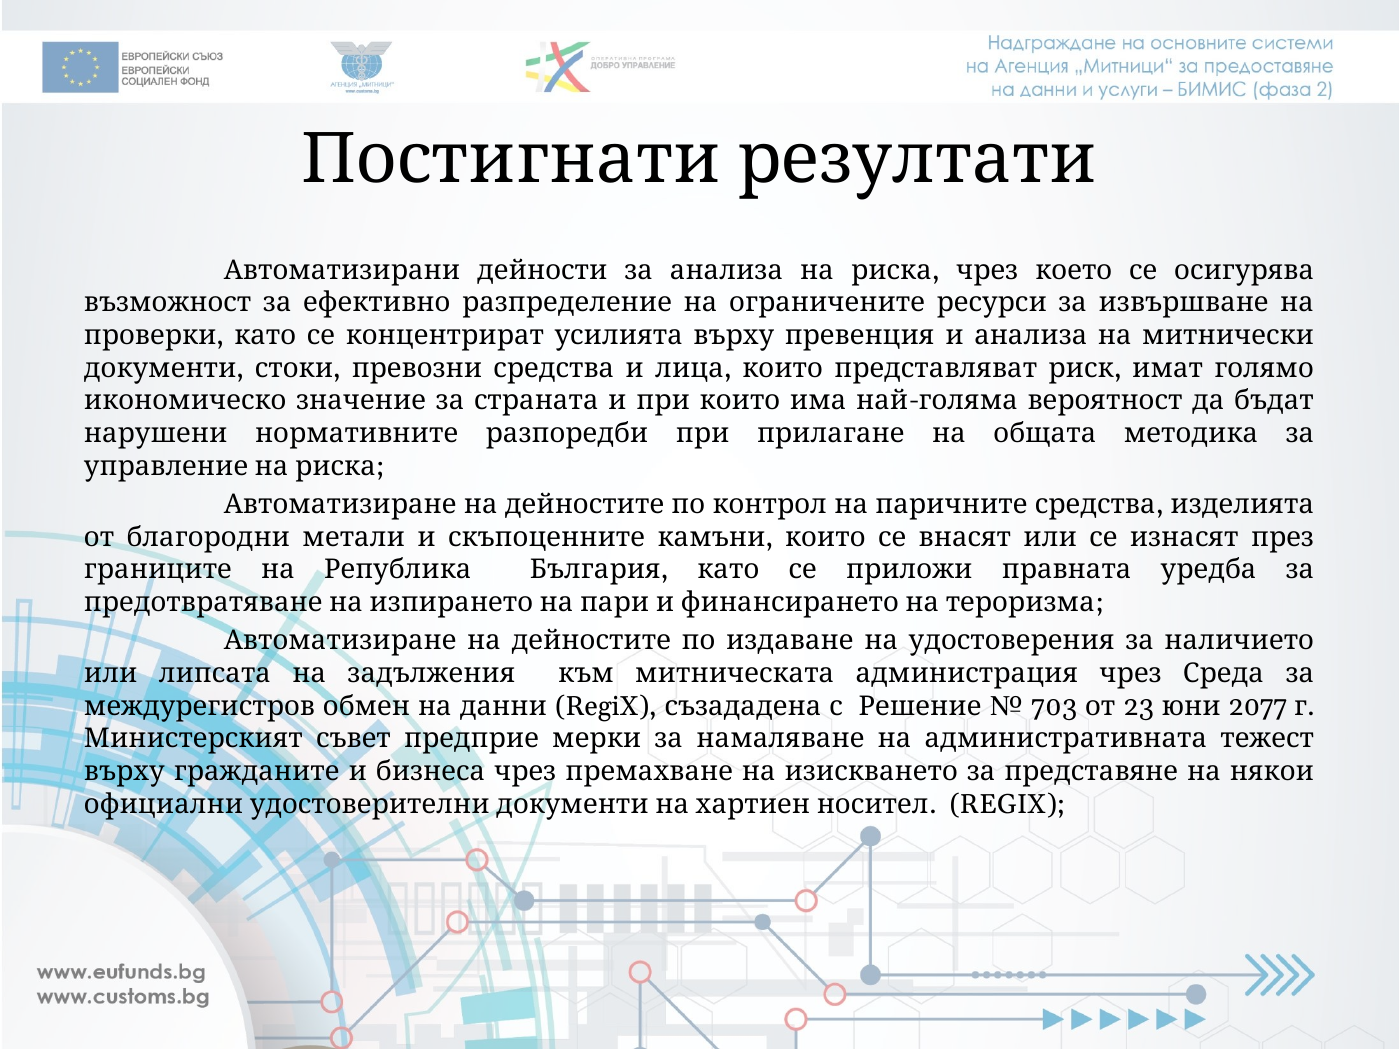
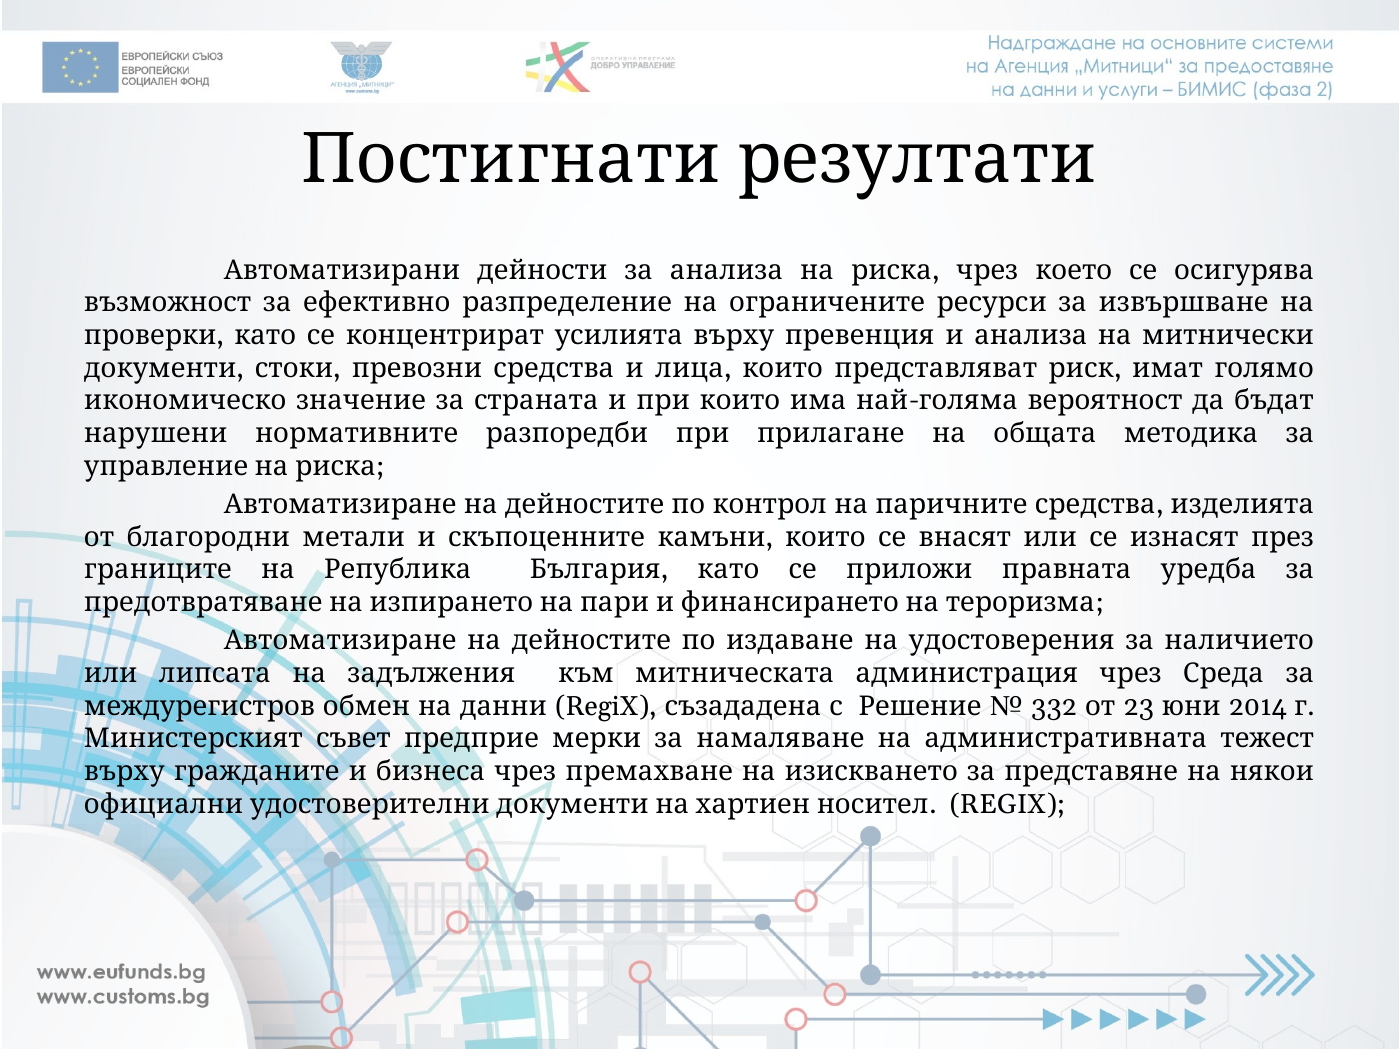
703: 703 -> 332
2077: 2077 -> 2014
